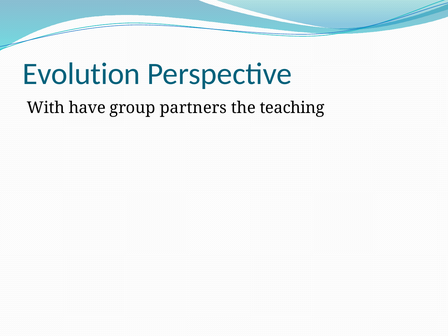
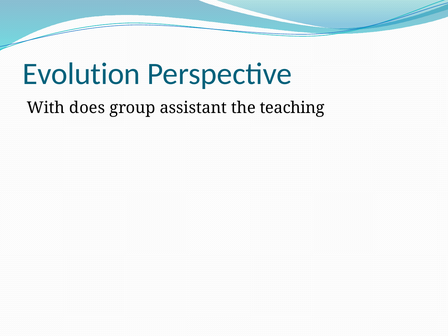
have: have -> does
partners: partners -> assistant
